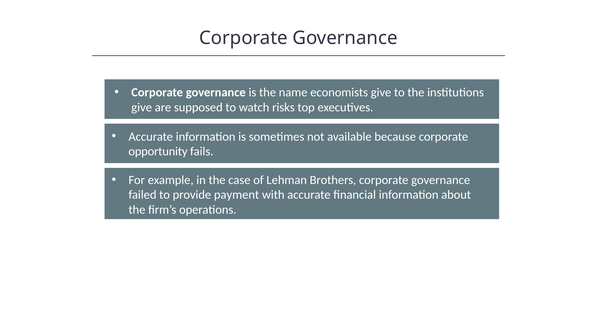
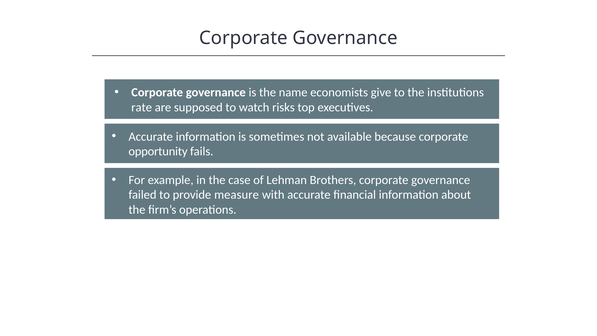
give at (142, 107): give -> rate
payment: payment -> measure
